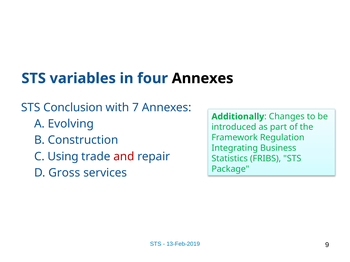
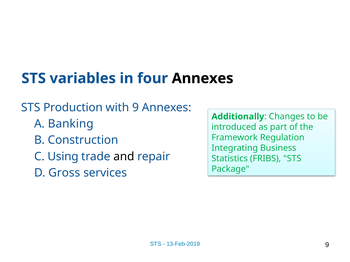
Conclusion: Conclusion -> Production
with 7: 7 -> 9
Evolving: Evolving -> Banking
and colour: red -> black
